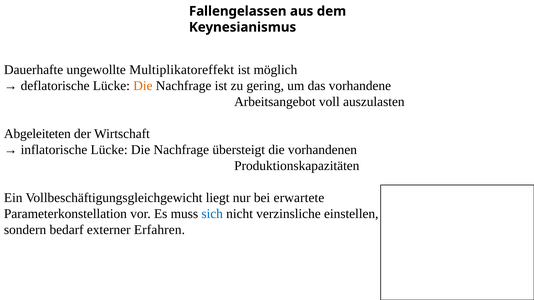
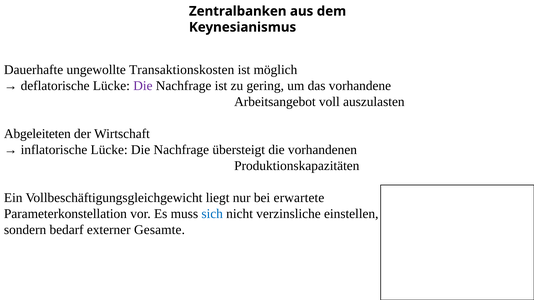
Fallengelassen: Fallengelassen -> Zentralbanken
Multiplikatoreffekt: Multiplikatoreffekt -> Transaktionskosten
Die at (143, 86) colour: orange -> purple
Erfahren: Erfahren -> Gesamte
